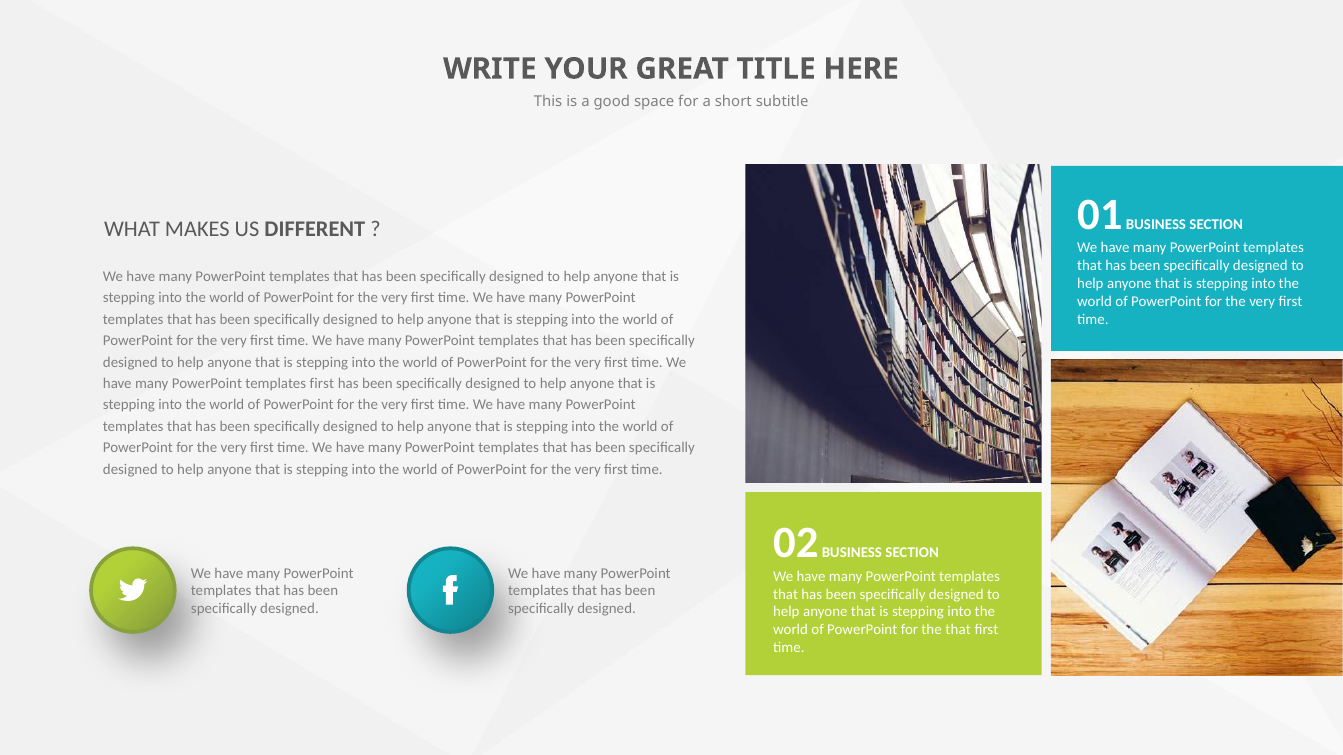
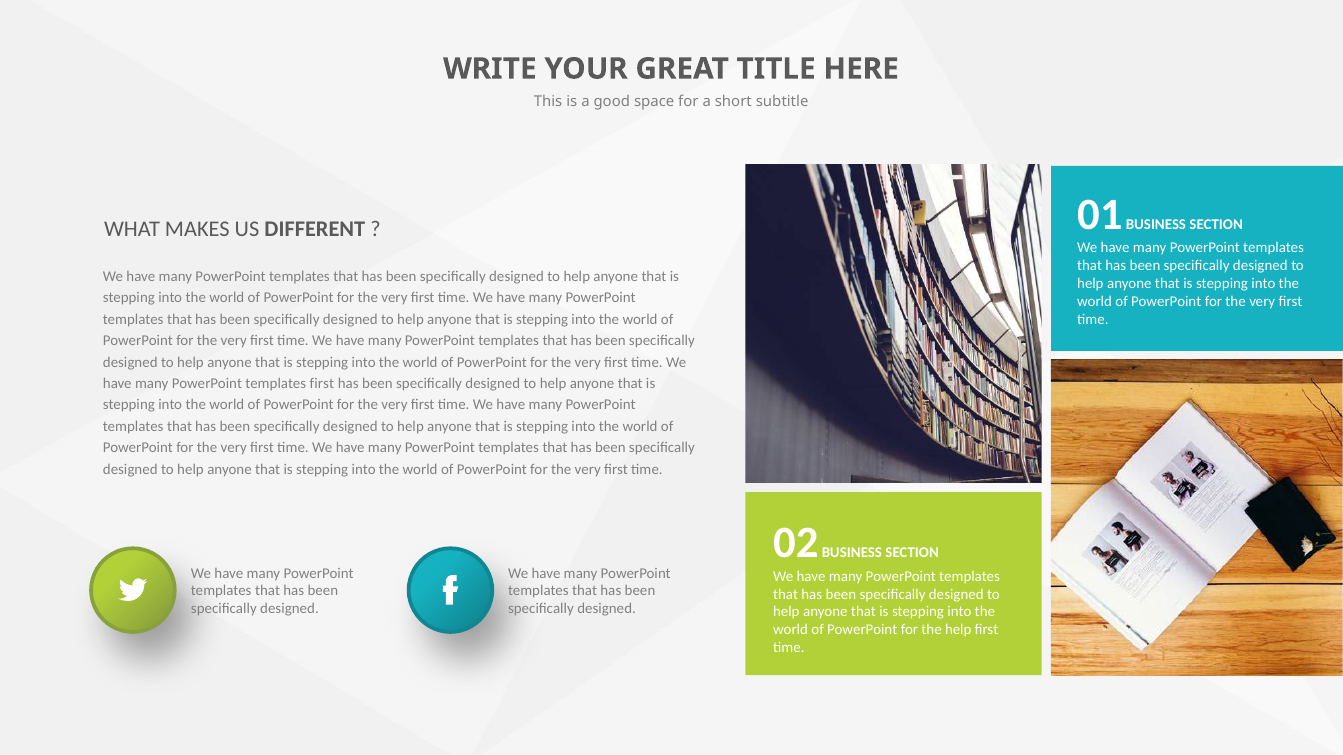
the that: that -> help
